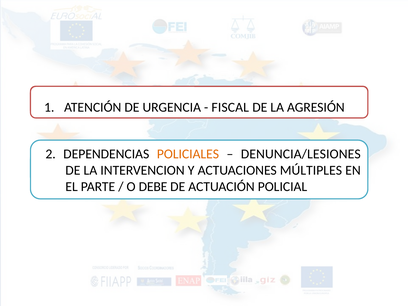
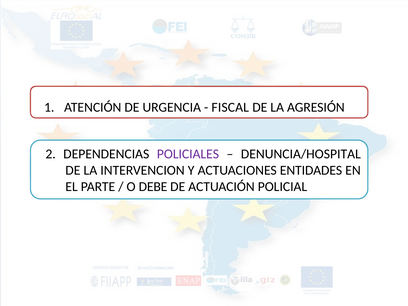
POLICIALES colour: orange -> purple
DENUNCIA/LESIONES: DENUNCIA/LESIONES -> DENUNCIA/HOSPITAL
MÚLTIPLES: MÚLTIPLES -> ENTIDADES
